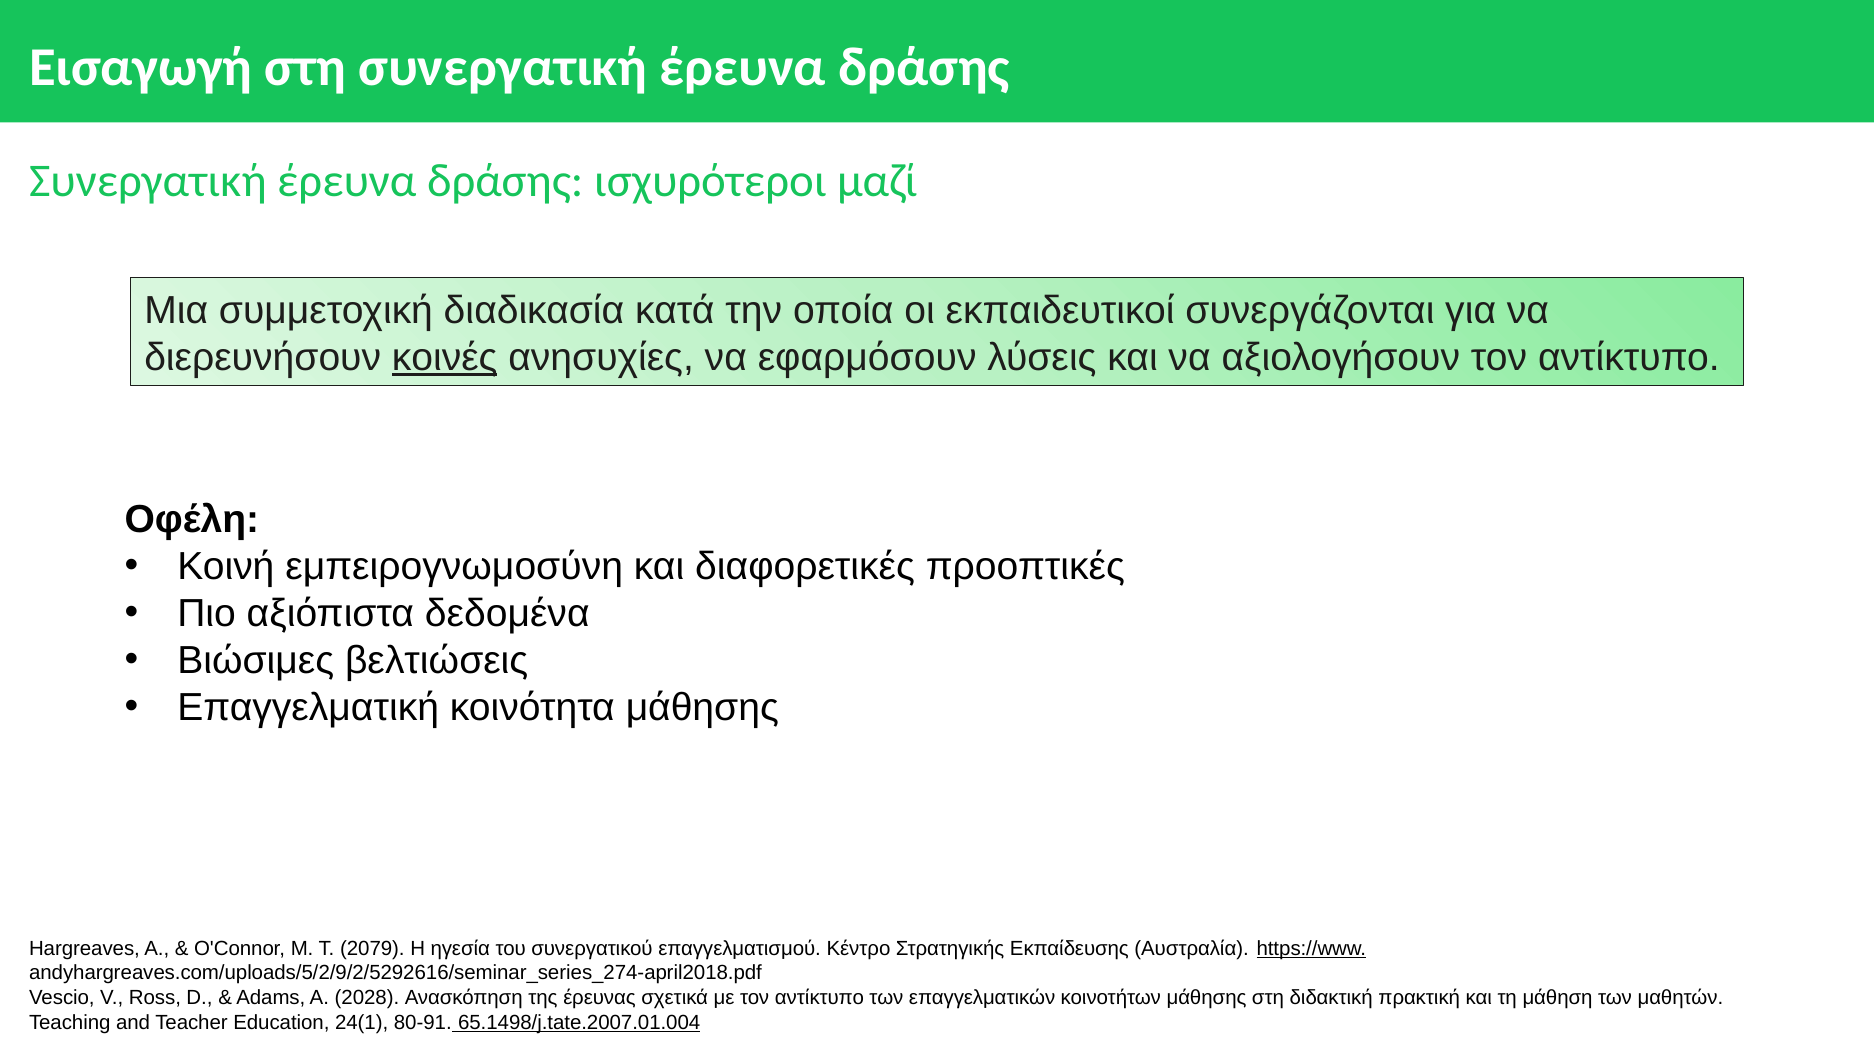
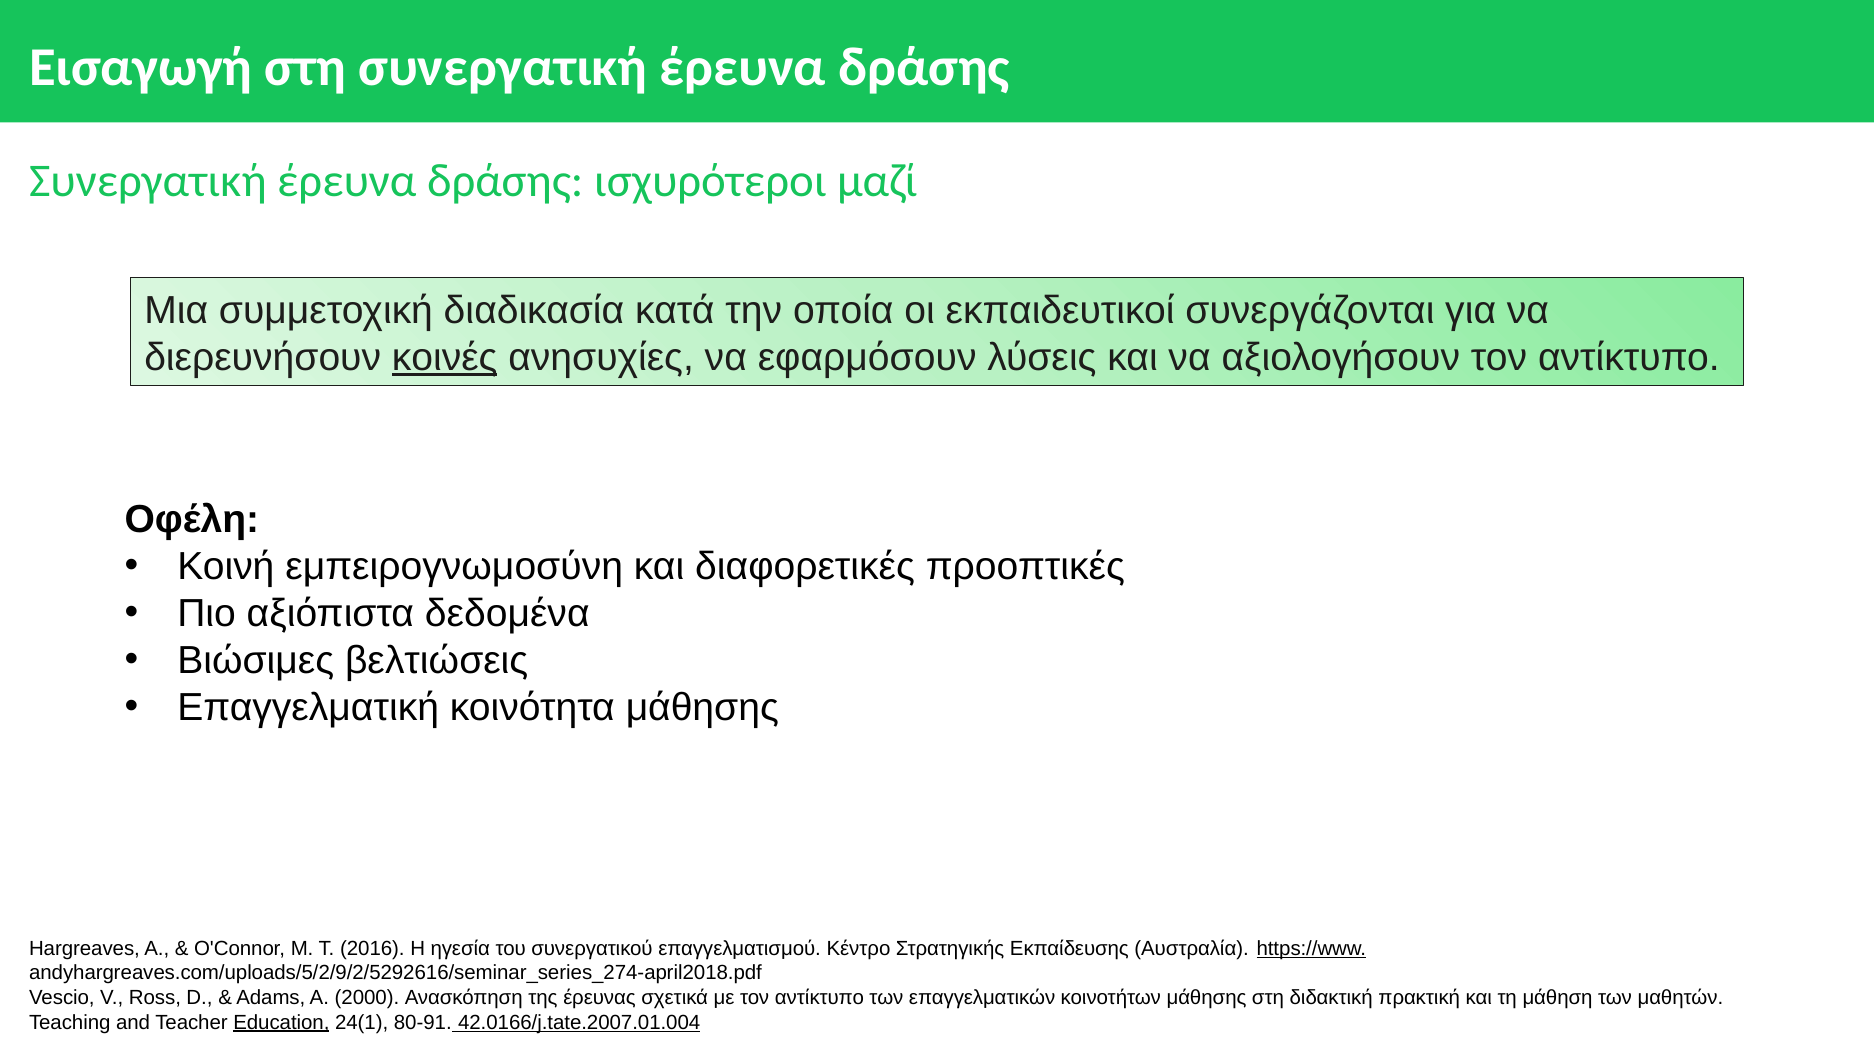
2079: 2079 -> 2016
2028: 2028 -> 2000
Education underline: none -> present
65.1498/j.tate.2007.01.004: 65.1498/j.tate.2007.01.004 -> 42.0166/j.tate.2007.01.004
